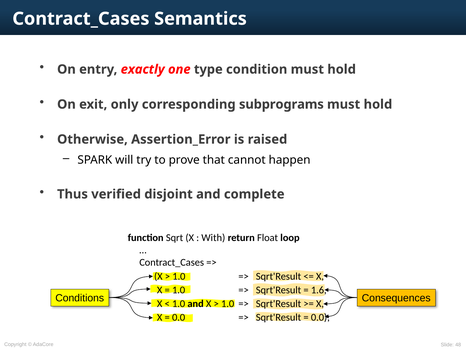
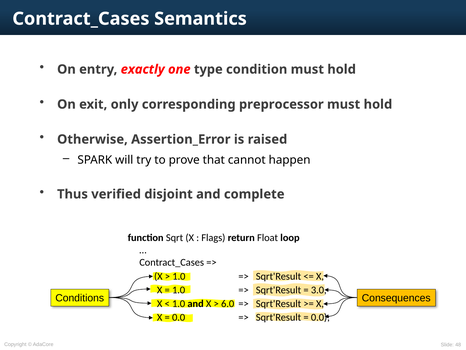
subprograms: subprograms -> preprocessor
With: With -> Flags
1.6: 1.6 -> 3.0
1.0 at (228, 303): 1.0 -> 6.0
